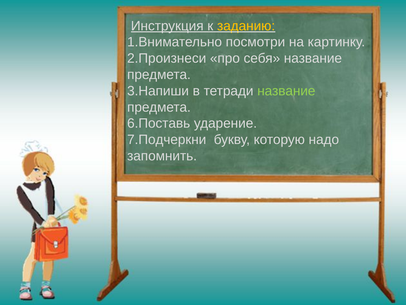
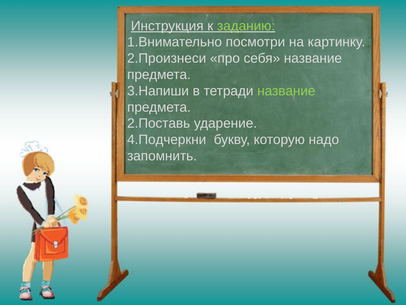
заданию colour: yellow -> light green
6.Поставь: 6.Поставь -> 2.Поставь
7.Подчеркни: 7.Подчеркни -> 4.Подчеркни
